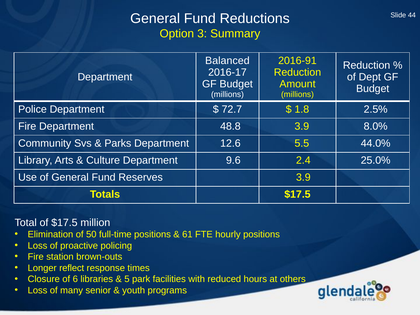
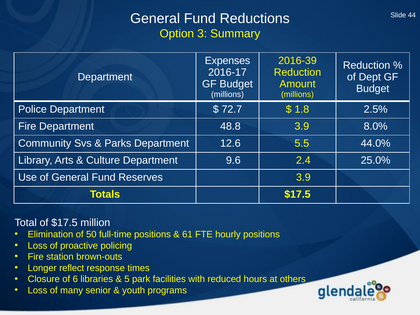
Balanced: Balanced -> Expenses
2016-91: 2016-91 -> 2016-39
